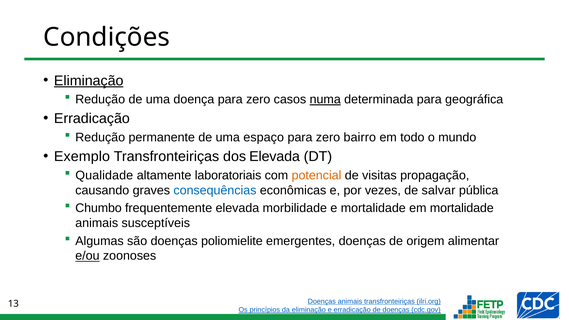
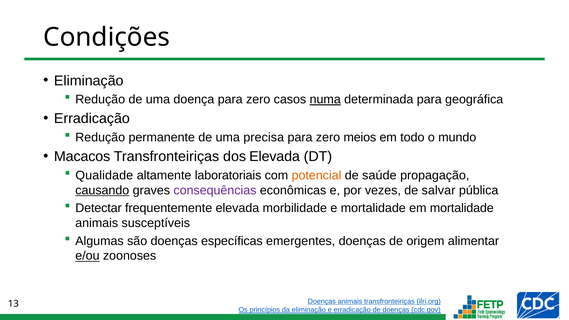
Eliminação at (89, 81) underline: present -> none
espaço: espaço -> precisa
bairro: bairro -> meios
Exemplo: Exemplo -> Macacos
visitas: visitas -> saúde
causando underline: none -> present
consequências colour: blue -> purple
Chumbo: Chumbo -> Detectar
poliomielite: poliomielite -> específicas
